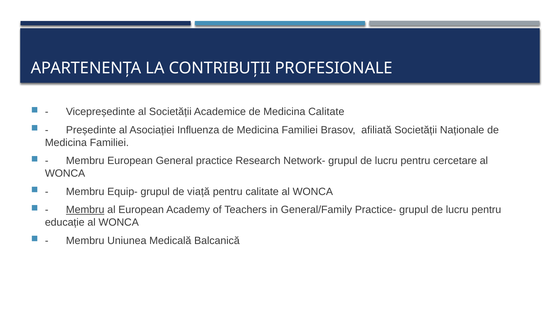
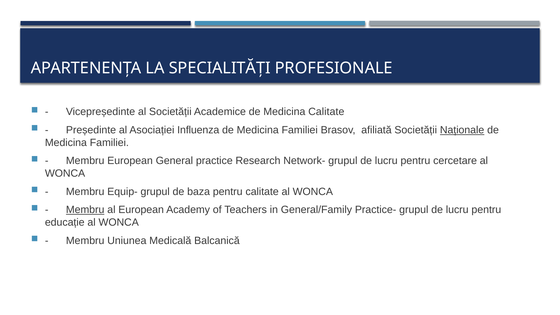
CONTRIBUȚII: CONTRIBUȚII -> SPECIALITĂȚI
Naționale underline: none -> present
viață: viață -> baza
